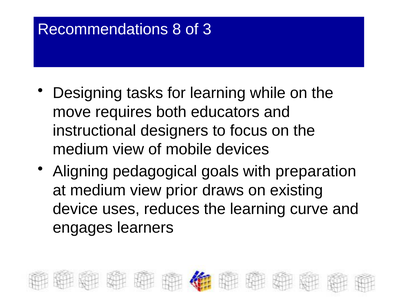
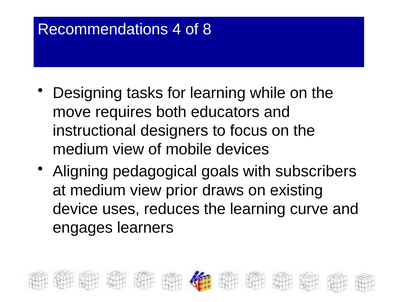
8: 8 -> 4
3: 3 -> 8
preparation: preparation -> subscribers
